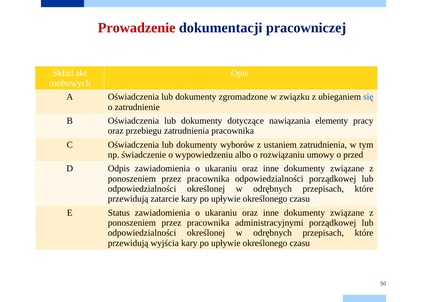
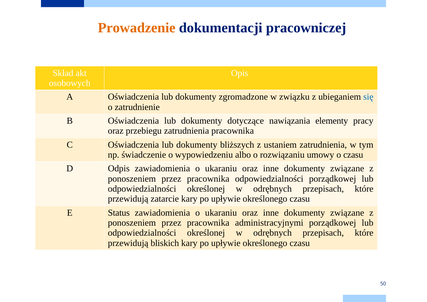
Prowadzenie colour: red -> orange
wyborów: wyborów -> bliższych
o przed: przed -> czasu
wyjścia: wyjścia -> bliskich
